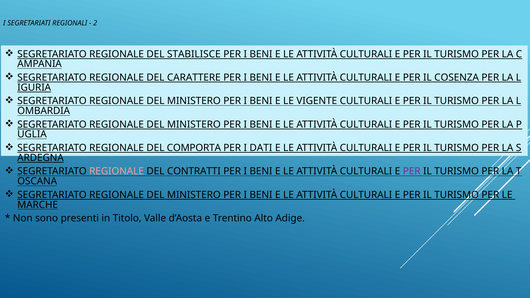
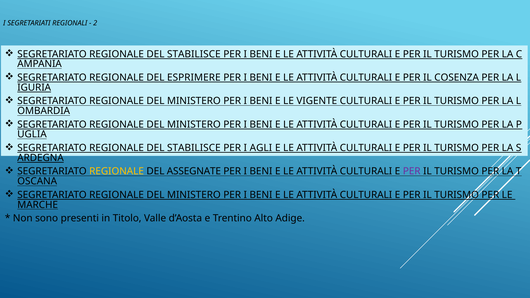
CARATTERE: CARATTERE -> ESPRIMERE
COMPORTA at (194, 148): COMPORTA -> STABILISCE
DATI: DATI -> AGLI
REGIONALE at (117, 171) colour: pink -> yellow
CONTRATTI: CONTRATTI -> ASSEGNATE
